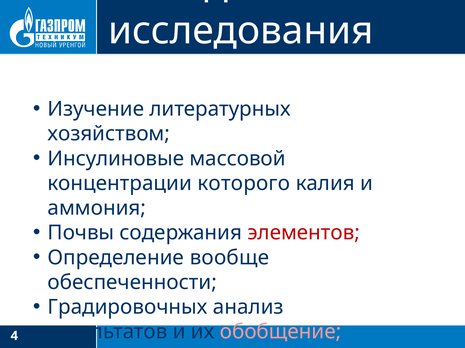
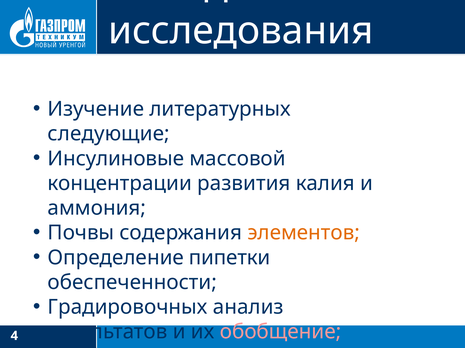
хозяйством: хозяйством -> следующие
которого: которого -> развития
элементов colour: red -> orange
вообще: вообще -> пипетки
